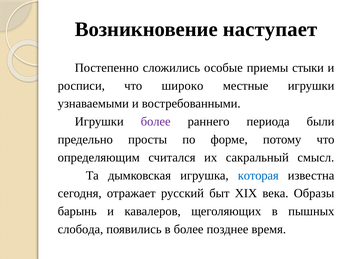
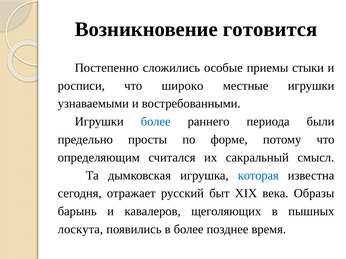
наступает: наступает -> готовится
более at (156, 122) colour: purple -> blue
слобода: слобода -> лоскута
